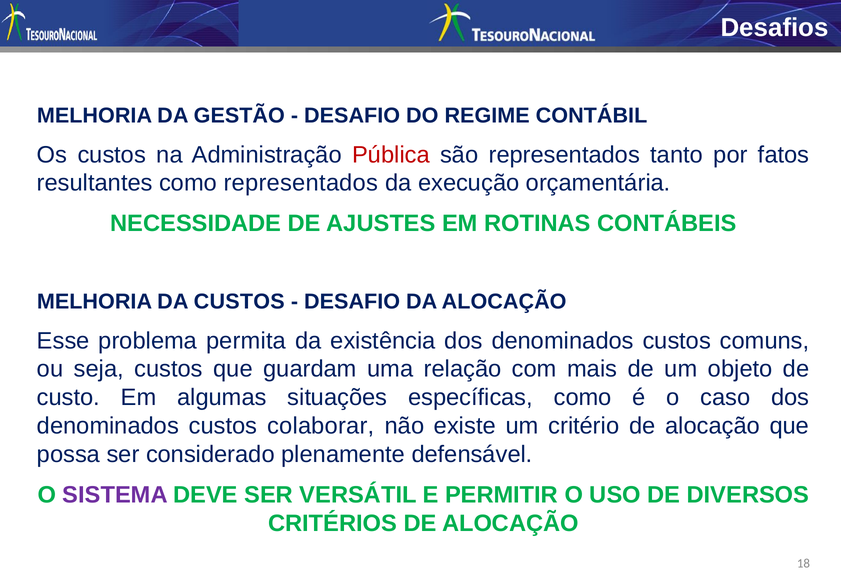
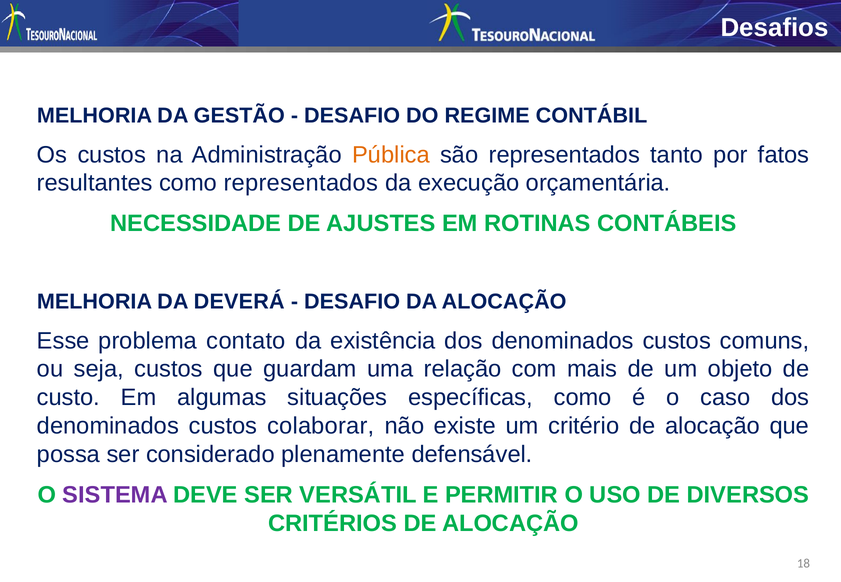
Pública colour: red -> orange
DA CUSTOS: CUSTOS -> DEVERÁ
permita: permita -> contato
